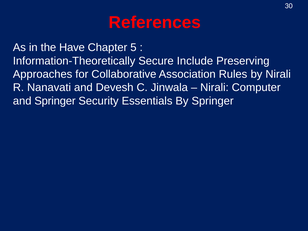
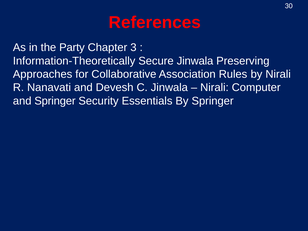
Have: Have -> Party
5: 5 -> 3
Secure Include: Include -> Jinwala
